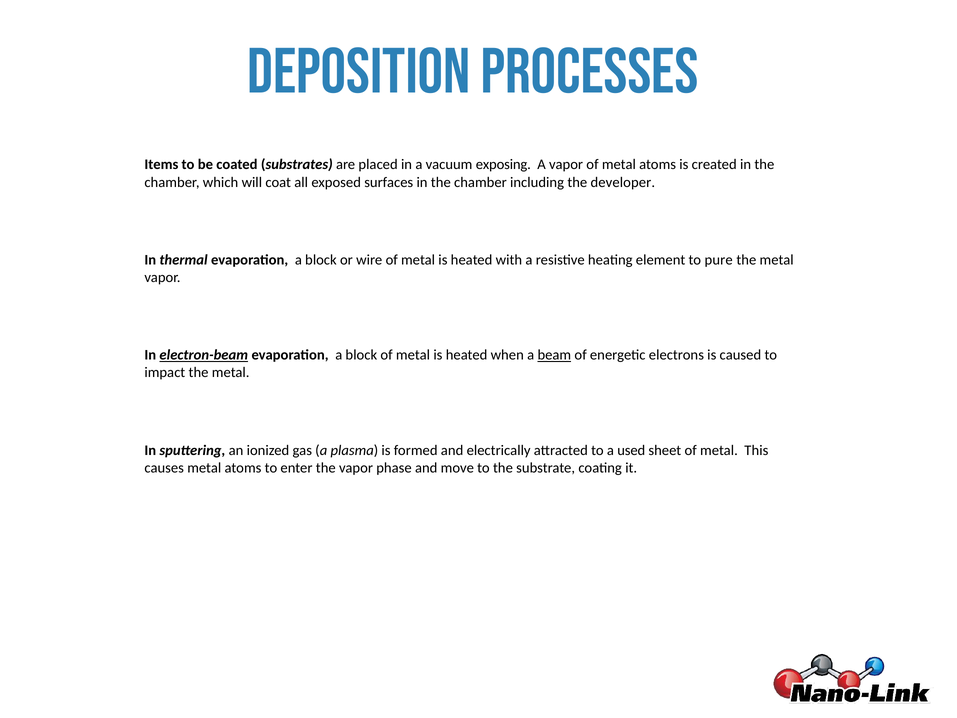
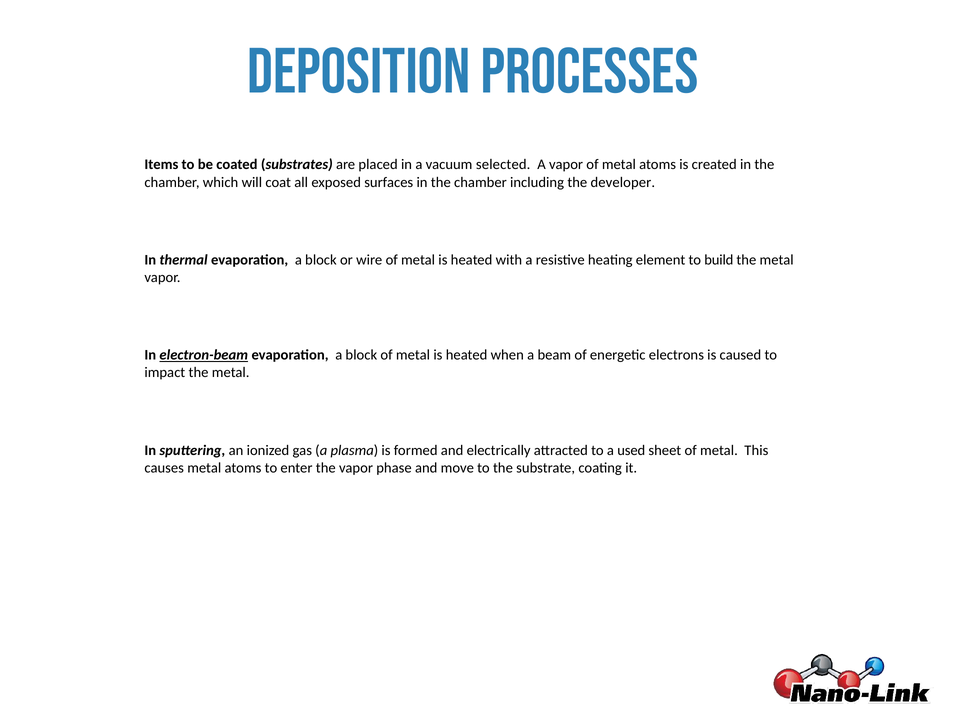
exposing: exposing -> selected
pure: pure -> build
beam underline: present -> none
